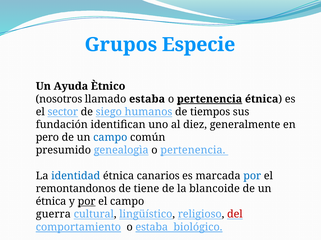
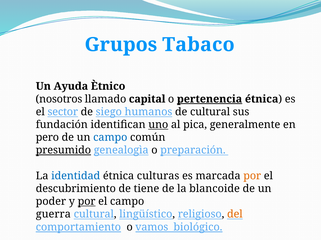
Especie: Especie -> Tabaco
llamado estaba: estaba -> capital
de tiempos: tiempos -> cultural
uno underline: none -> present
diez: diez -> pica
presumido underline: none -> present
genealogìa o pertenencia: pertenencia -> preparación
canarios: canarios -> culturas
por at (252, 176) colour: blue -> orange
remontandonos: remontandonos -> descubrimiento
étnica at (51, 202): étnica -> poder
del colour: red -> orange
o estaba: estaba -> vamos
